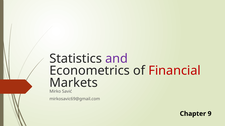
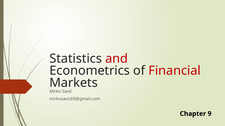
and colour: purple -> red
